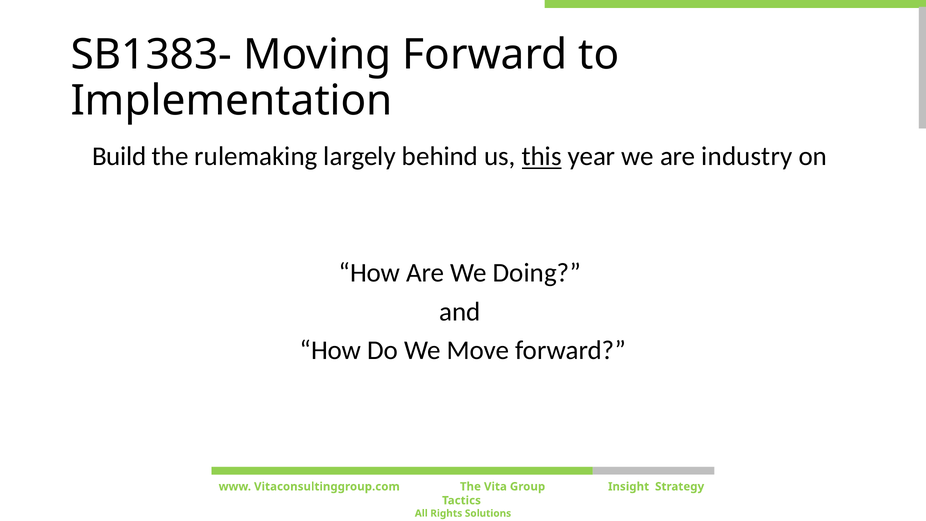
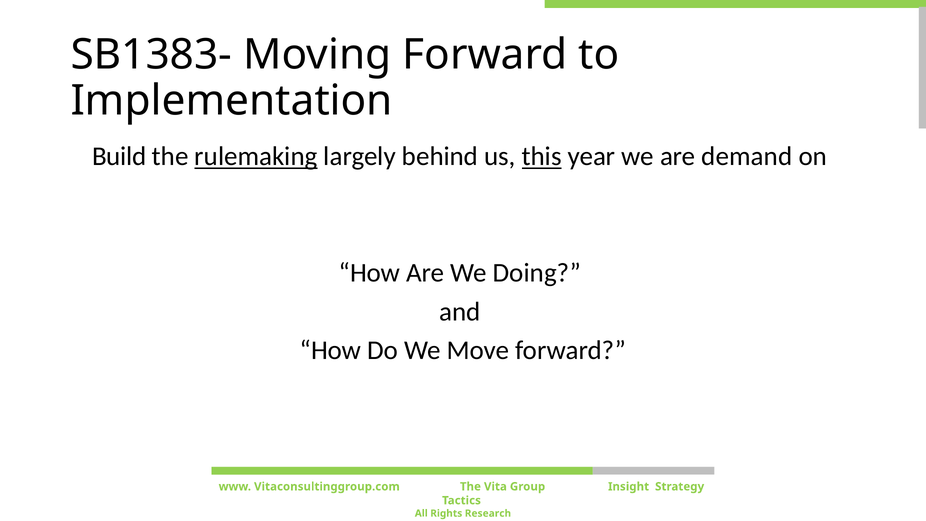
rulemaking underline: none -> present
industry: industry -> demand
Solutions: Solutions -> Research
